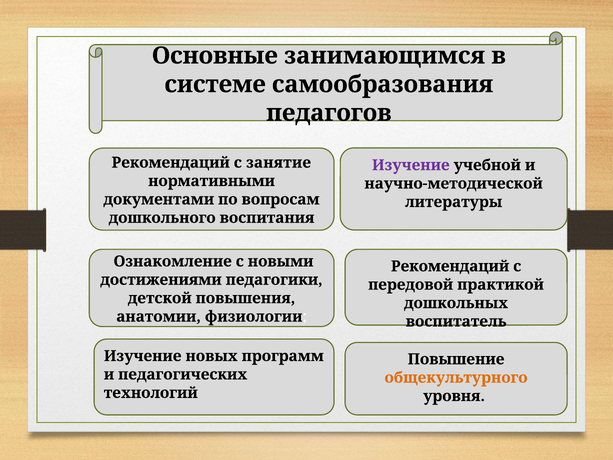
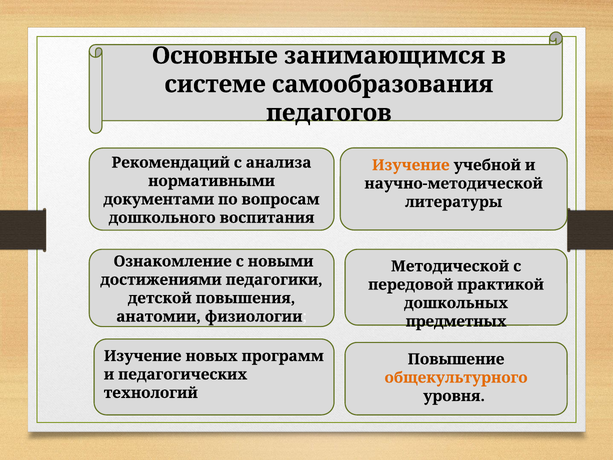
занятие: занятие -> анализа
Изучение at (411, 165) colour: purple -> orange
Рекомендаций at (450, 266): Рекомендаций -> Методической
воспитатель: воспитатель -> предметных
